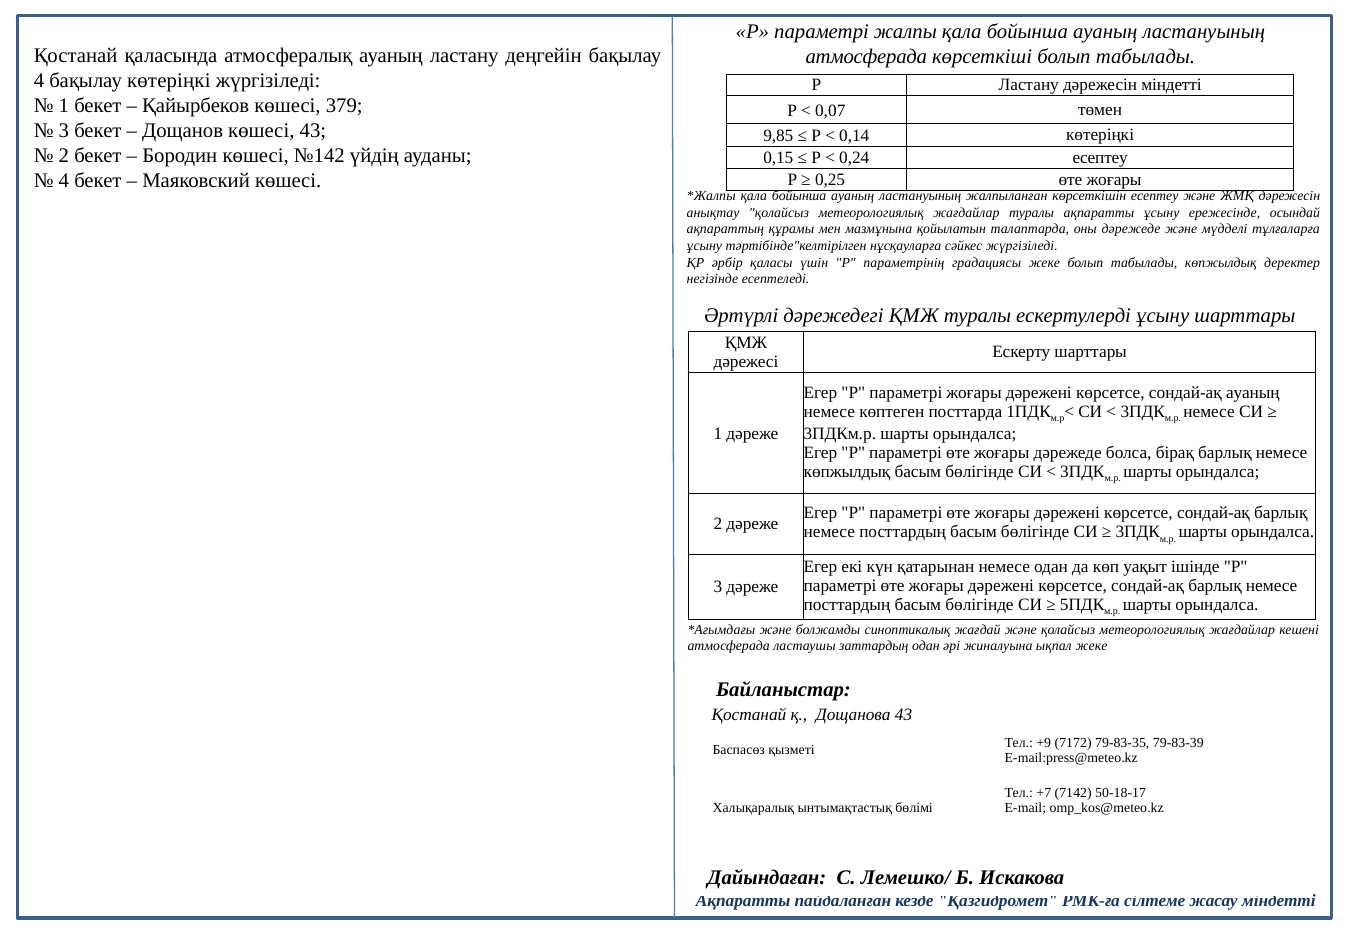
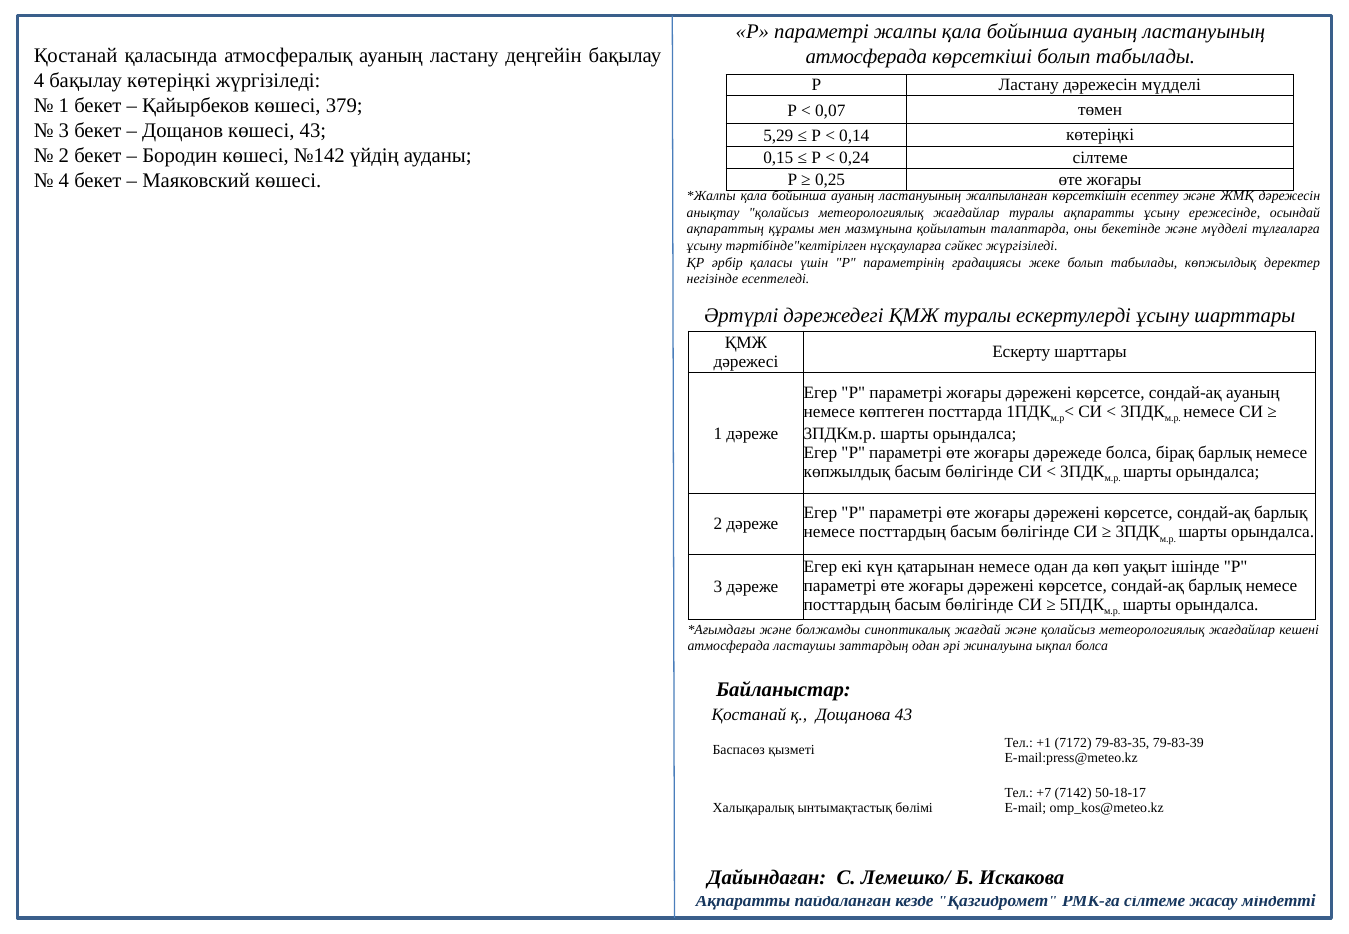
дәрежесін міндетті: міндетті -> мүдделі
9,85: 9,85 -> 5,29
0,24 есептеу: есептеу -> сілтеме
оны дәрежеде: дәрежеде -> бекетінде
ықпал жеке: жеке -> болса
+9: +9 -> +1
